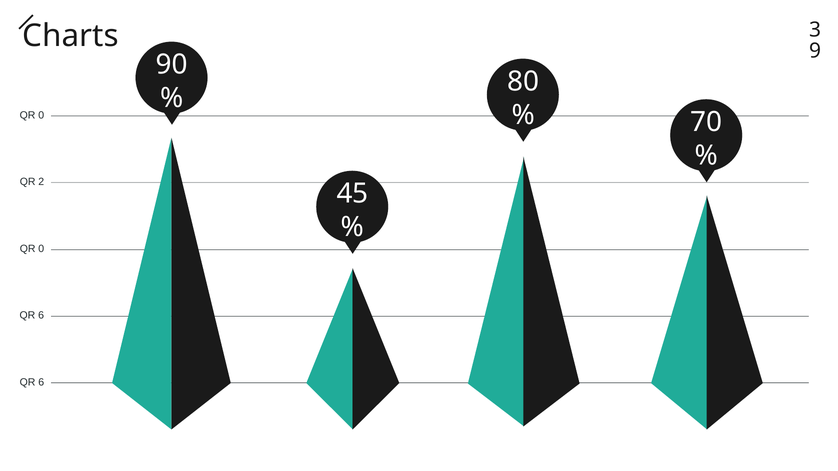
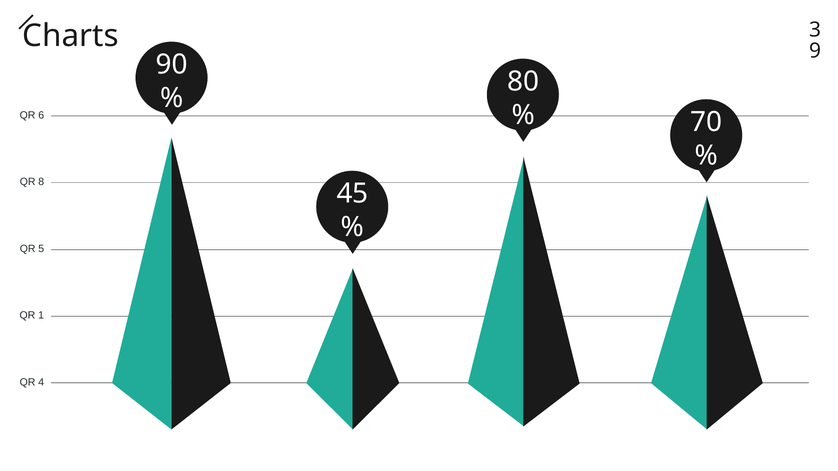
0 at (41, 116): 0 -> 6
2: 2 -> 8
0 at (41, 249): 0 -> 5
6 at (41, 316): 6 -> 1
6 at (41, 383): 6 -> 4
